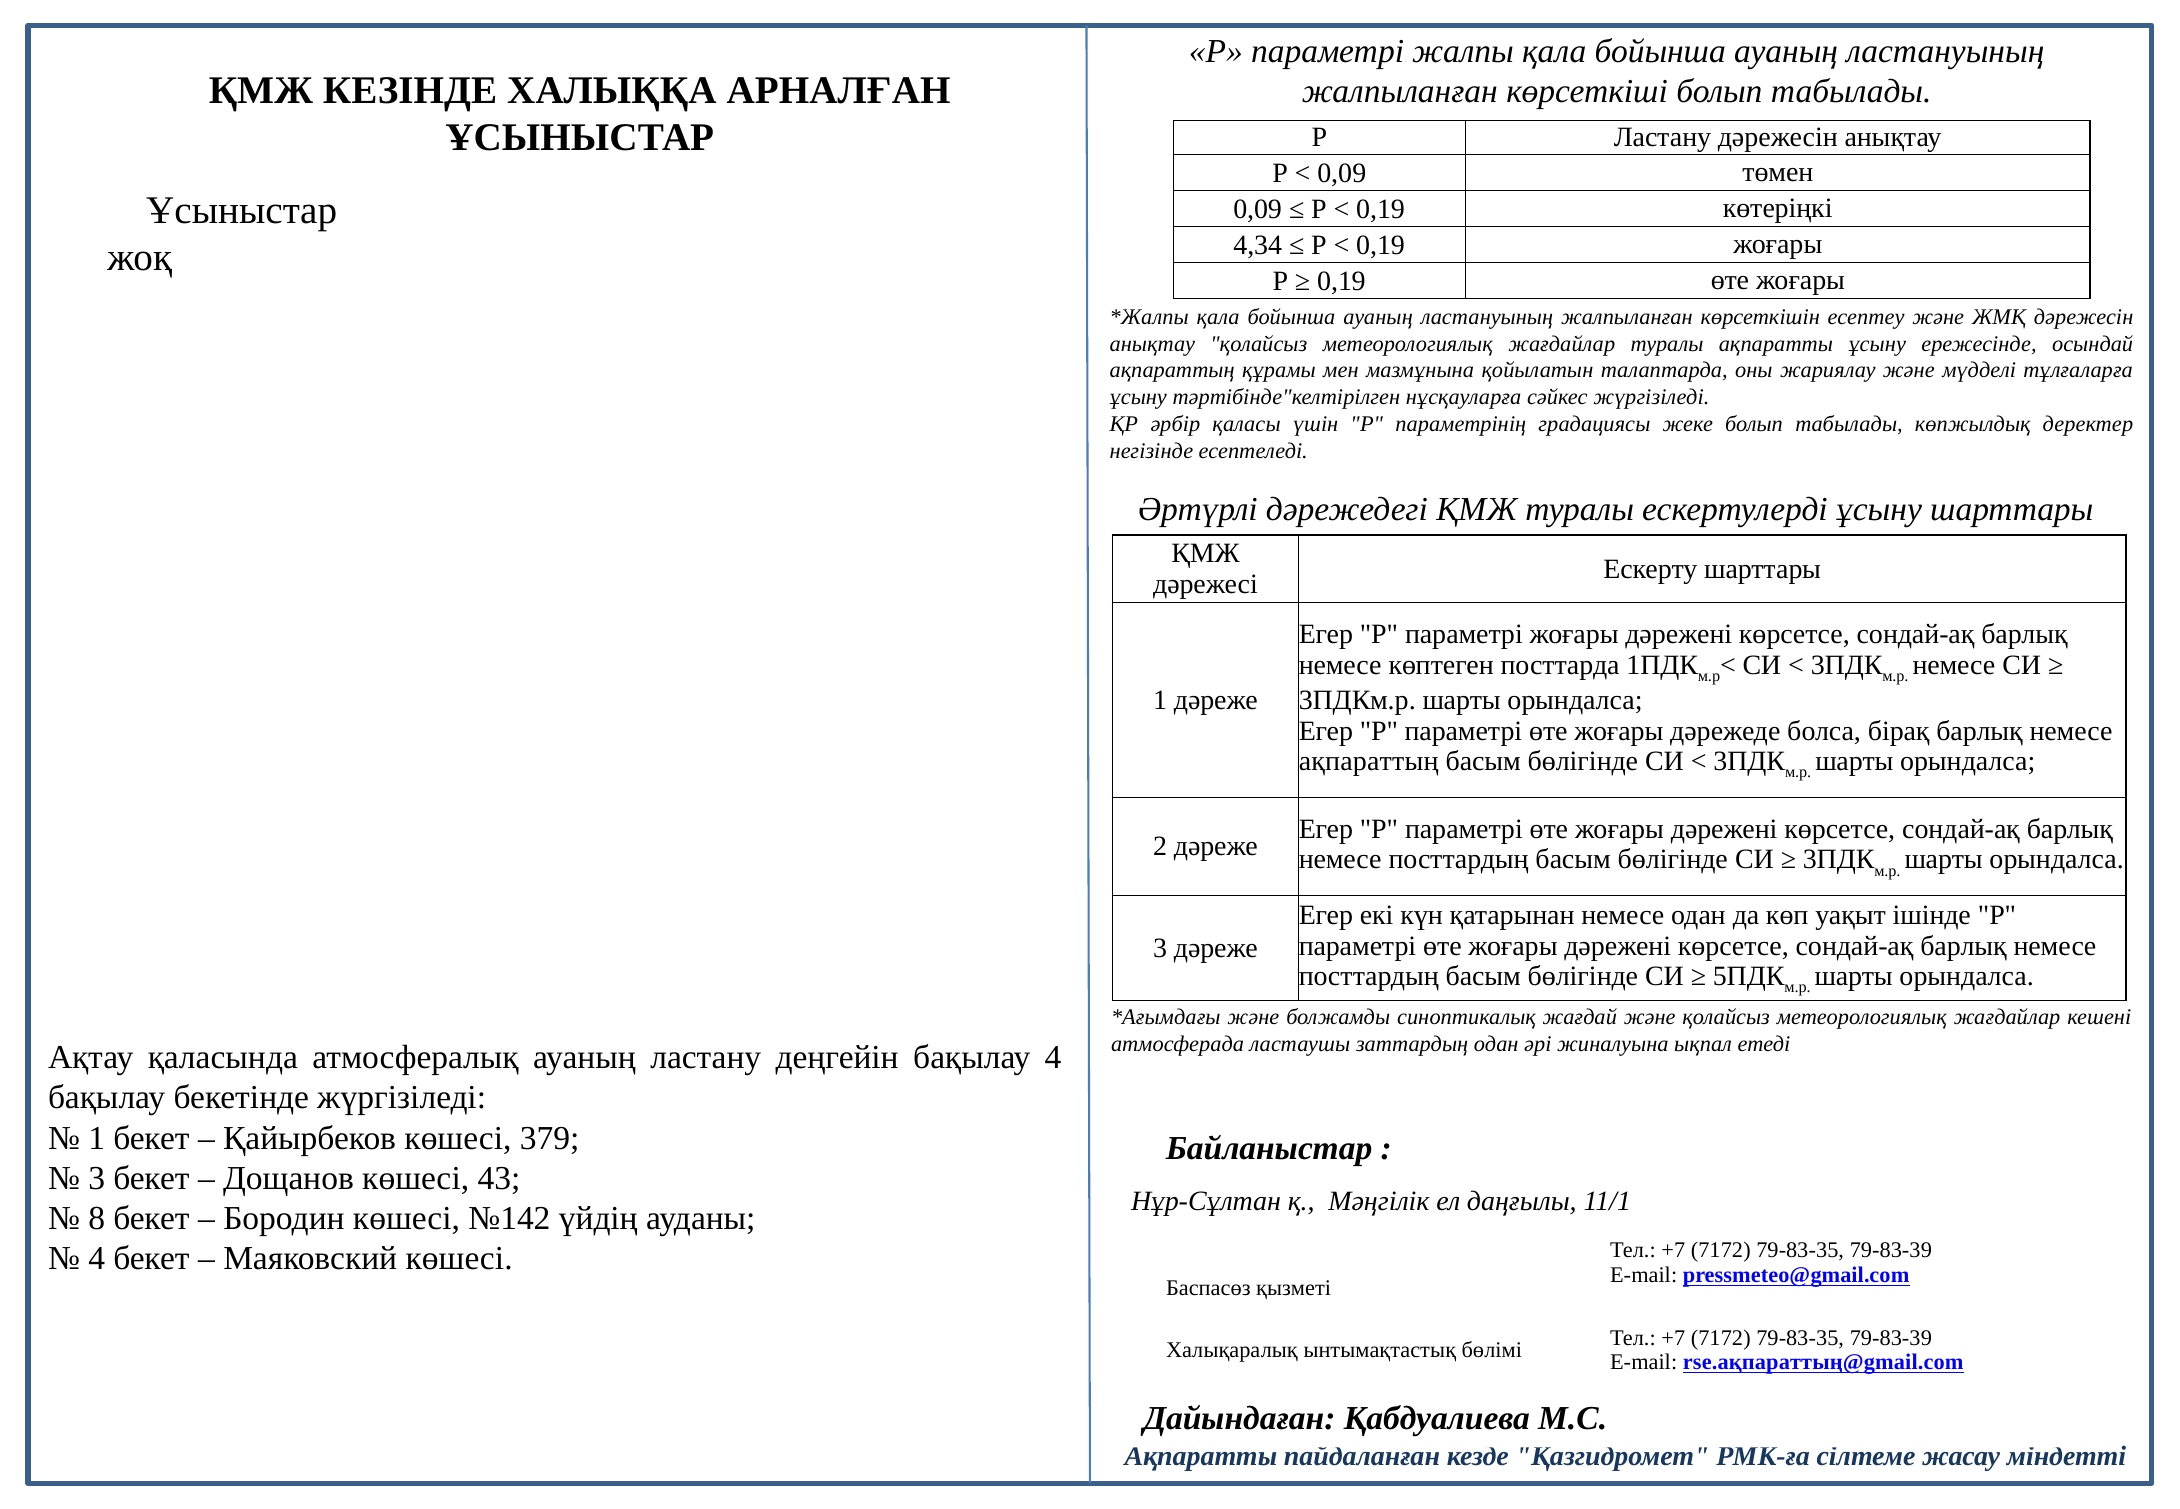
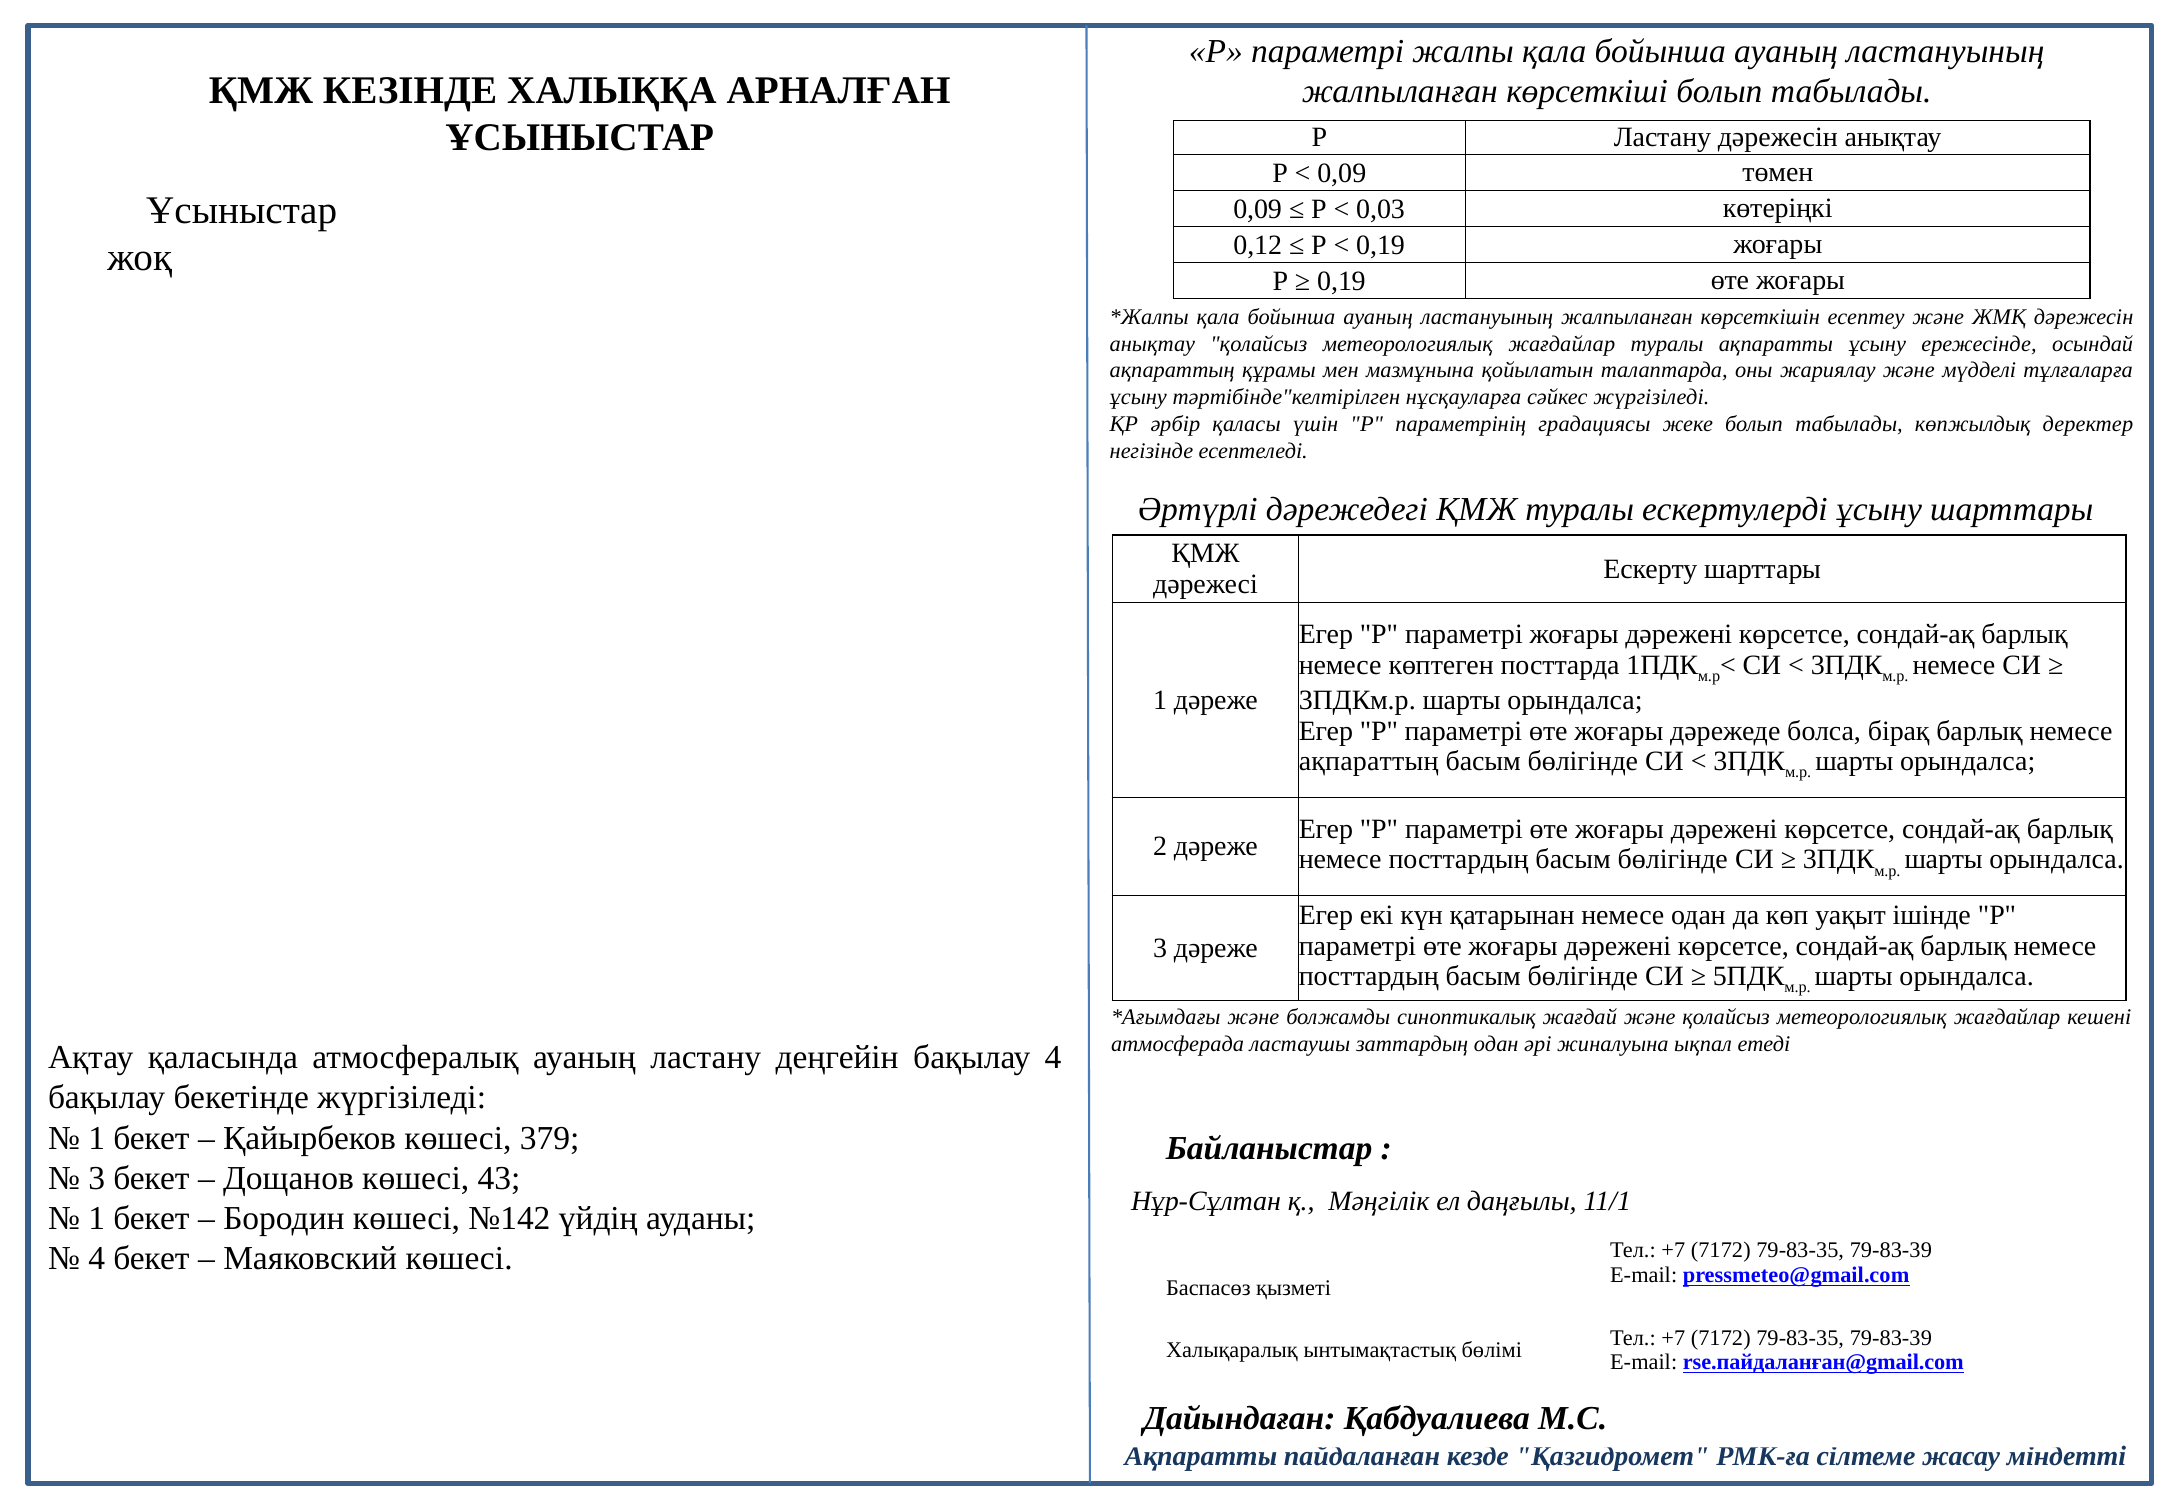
0,19 at (1381, 210): 0,19 -> 0,03
4,34: 4,34 -> 0,12
8 at (97, 1219): 8 -> 1
rse.ақпараттың@gmail.com: rse.ақпараттың@gmail.com -> rse.пайдаланған@gmail.com
